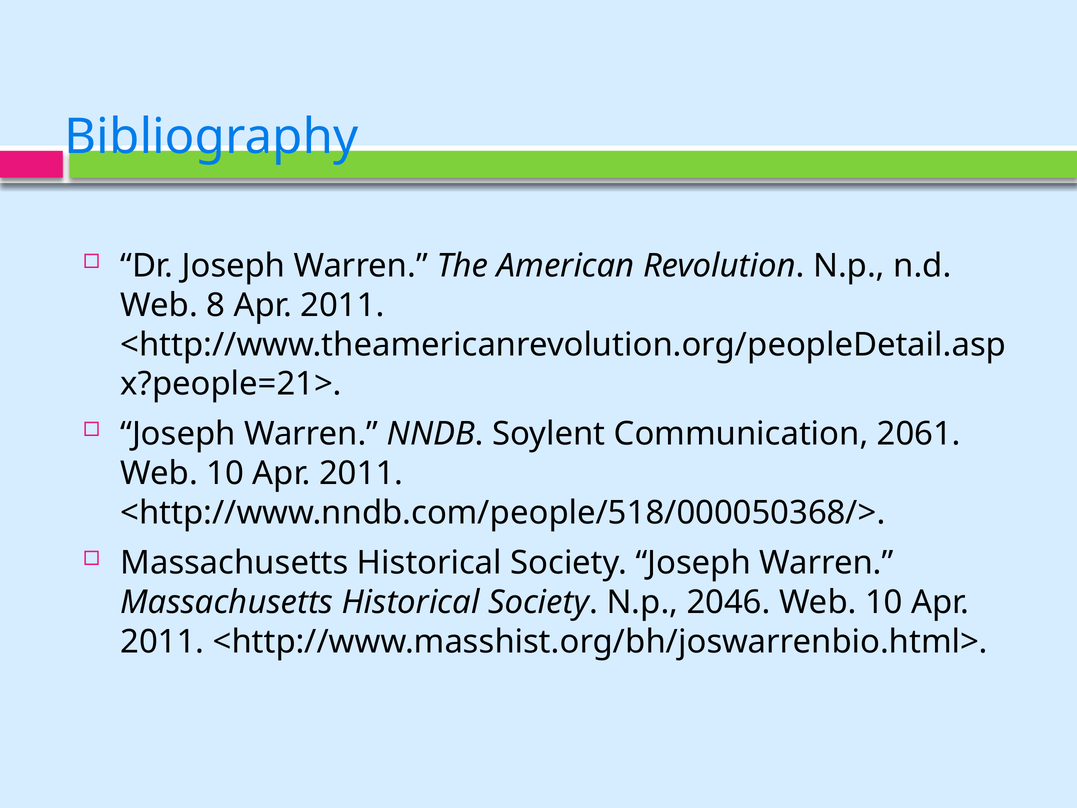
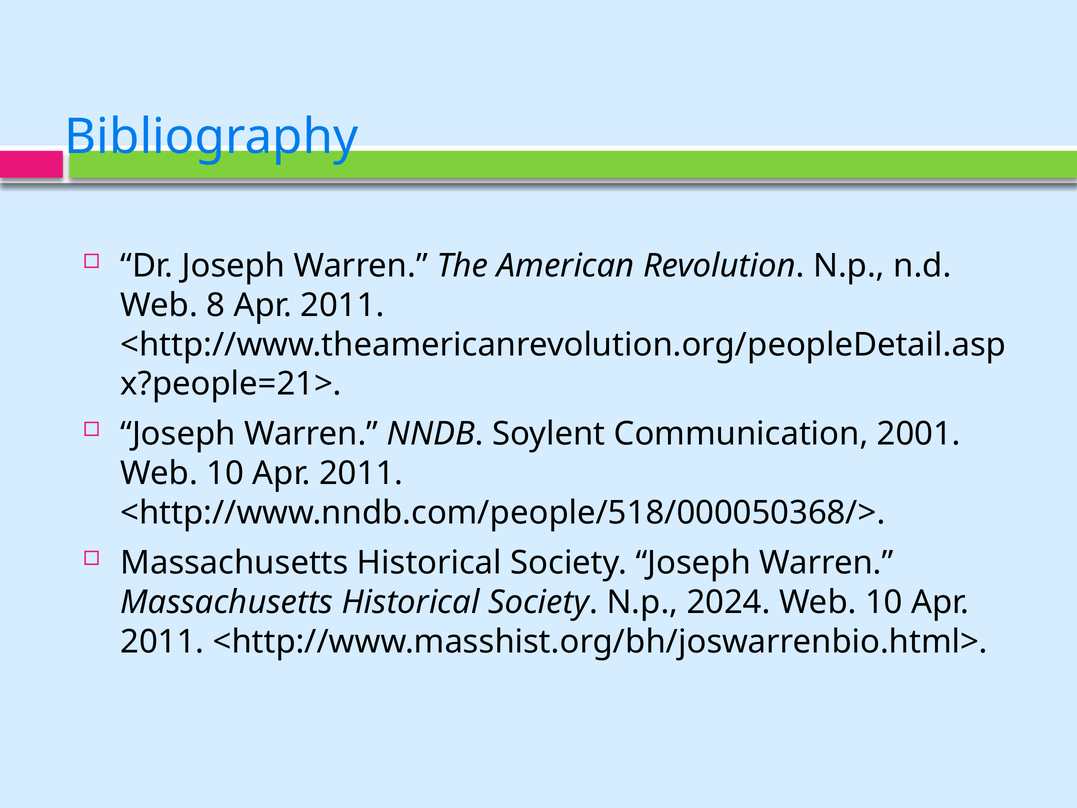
2061: 2061 -> 2001
2046: 2046 -> 2024
